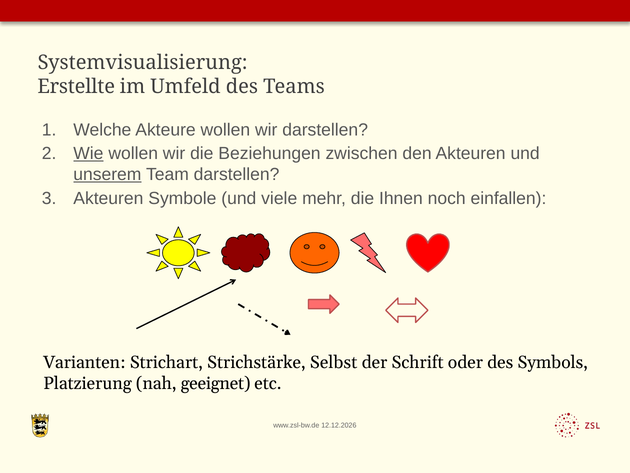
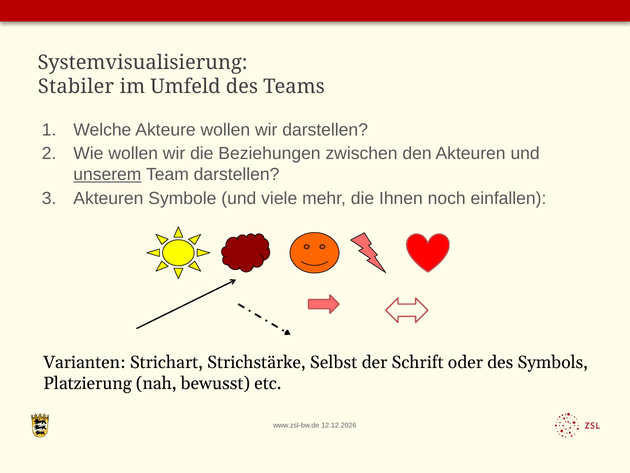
Erstellte: Erstellte -> Stabiler
Wie underline: present -> none
geeignet: geeignet -> bewusst
